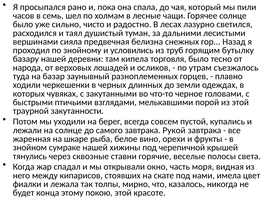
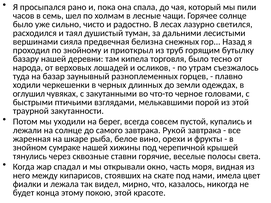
условились: условились -> приоткрыл
которых: которых -> оглушил
толпы: толпы -> видел
